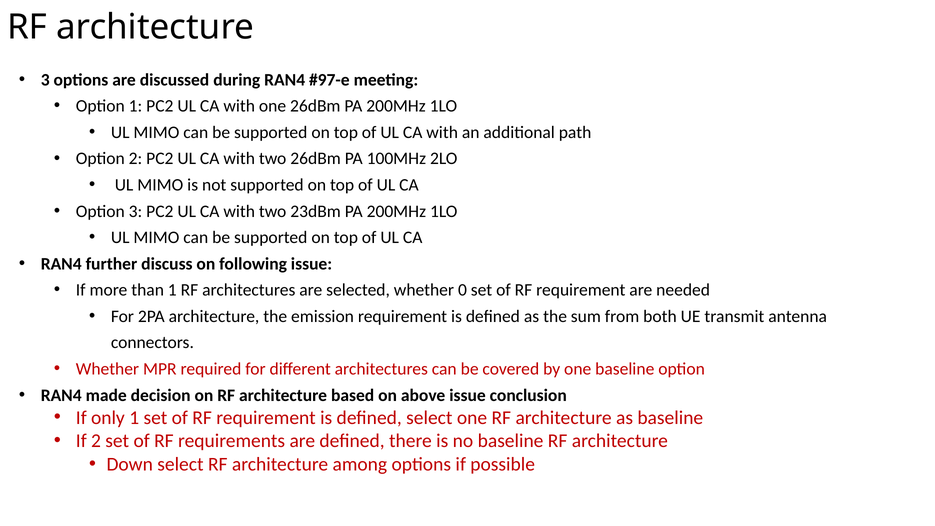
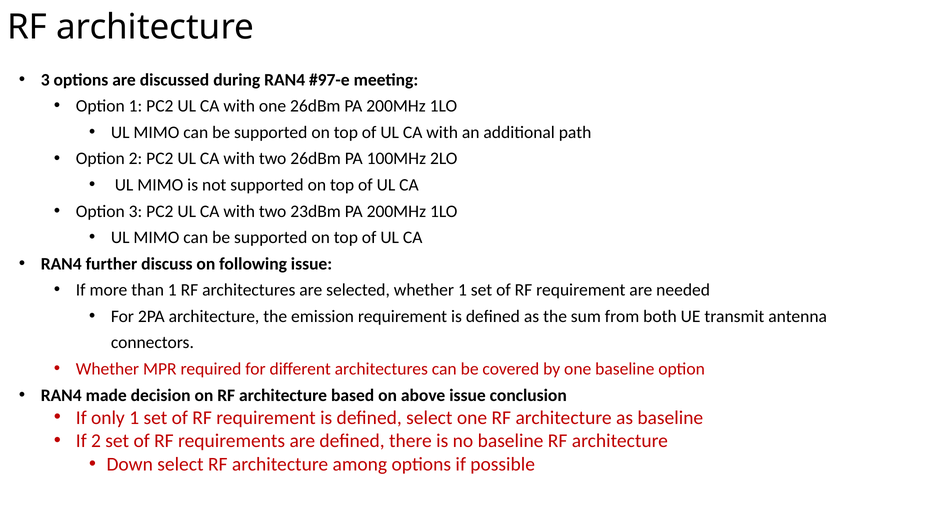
whether 0: 0 -> 1
